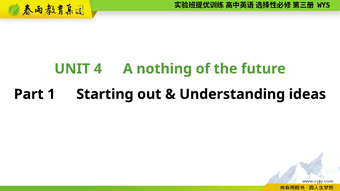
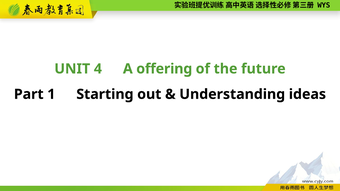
nothing: nothing -> offering
